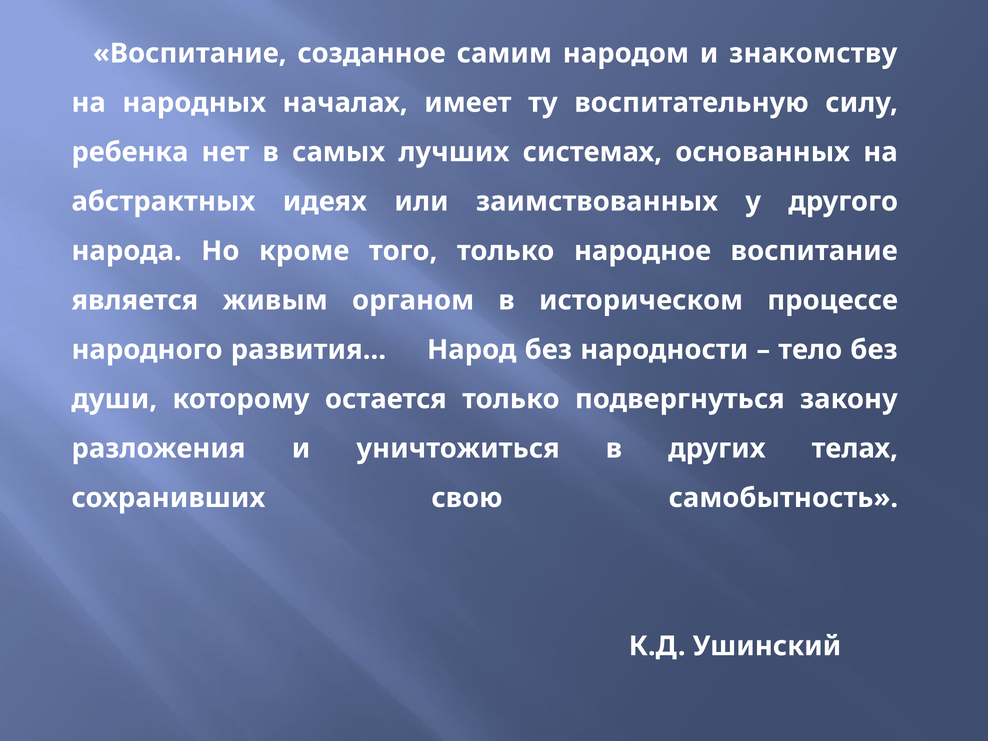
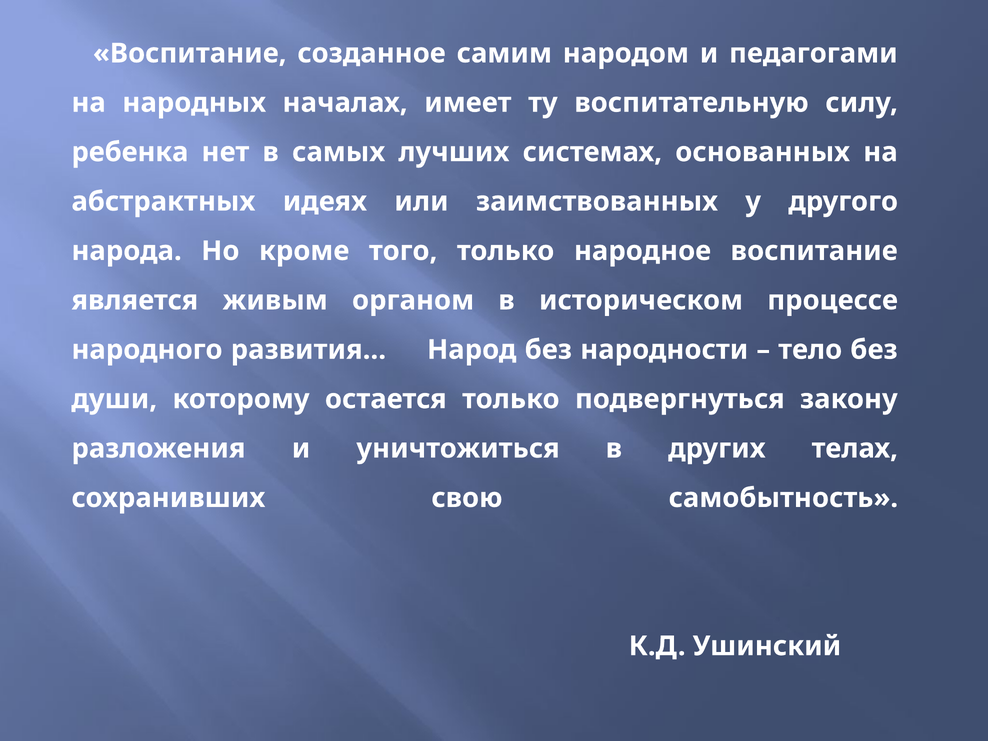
знакомству: знакомству -> педагогами
